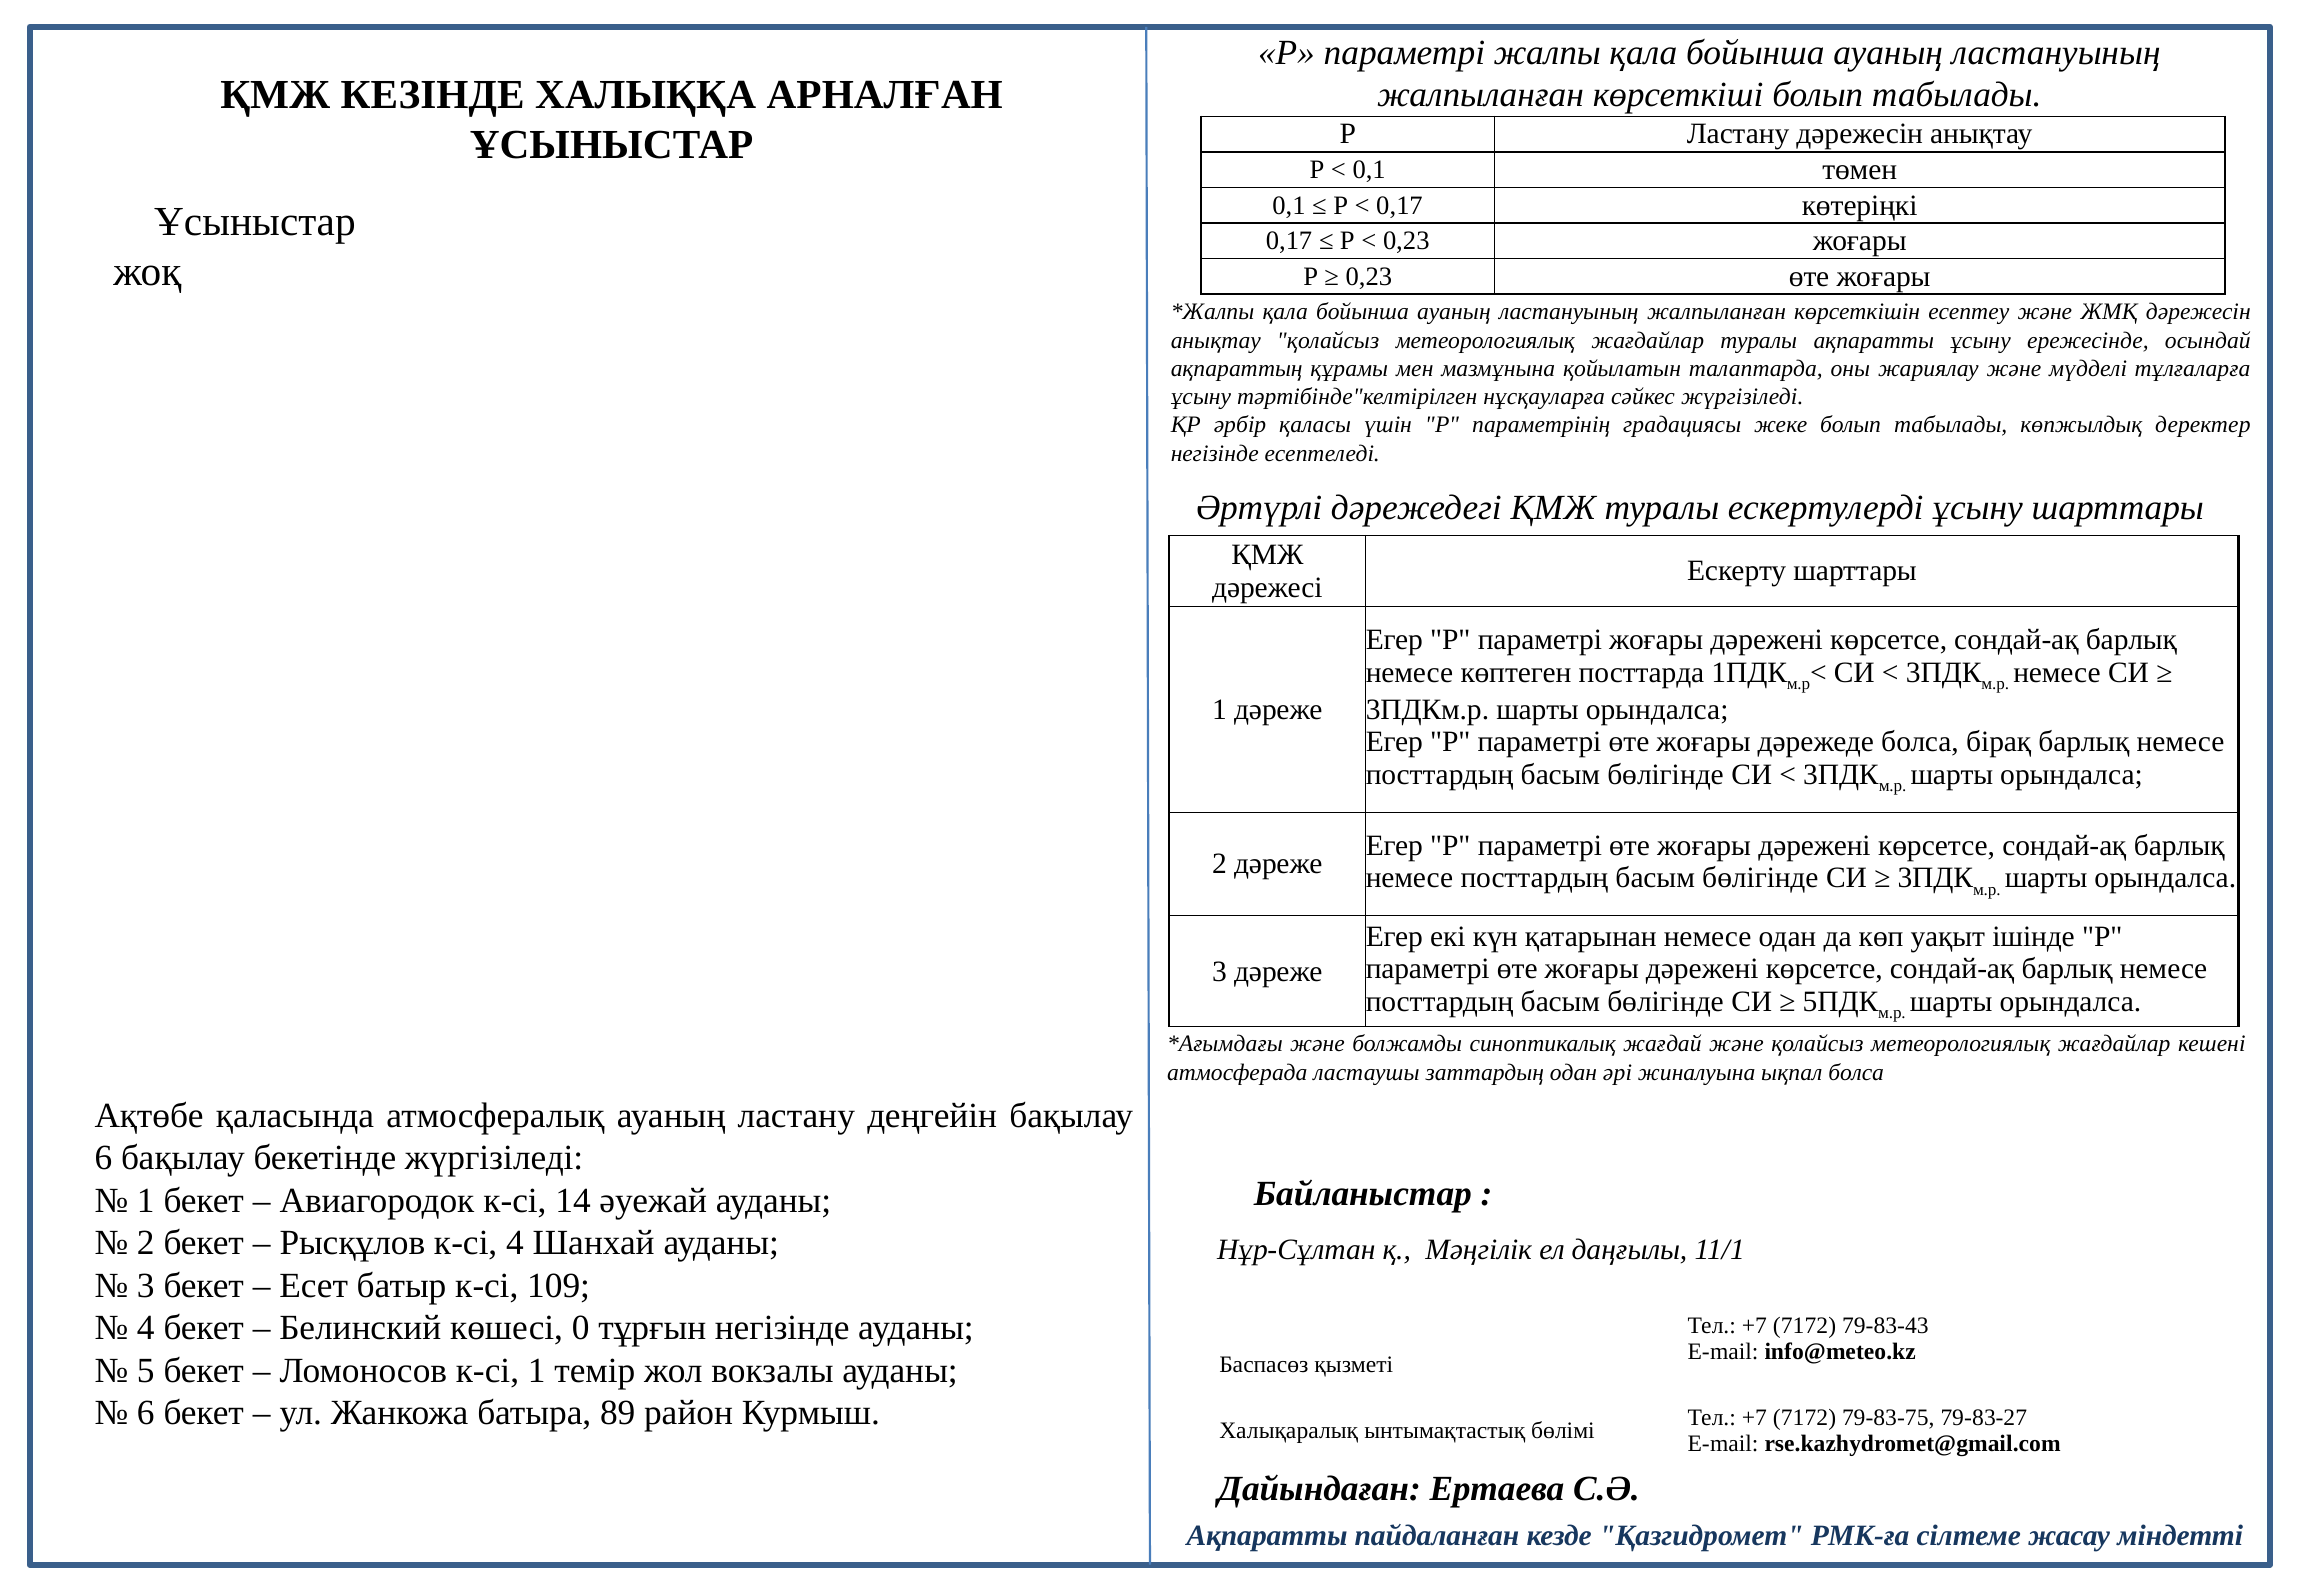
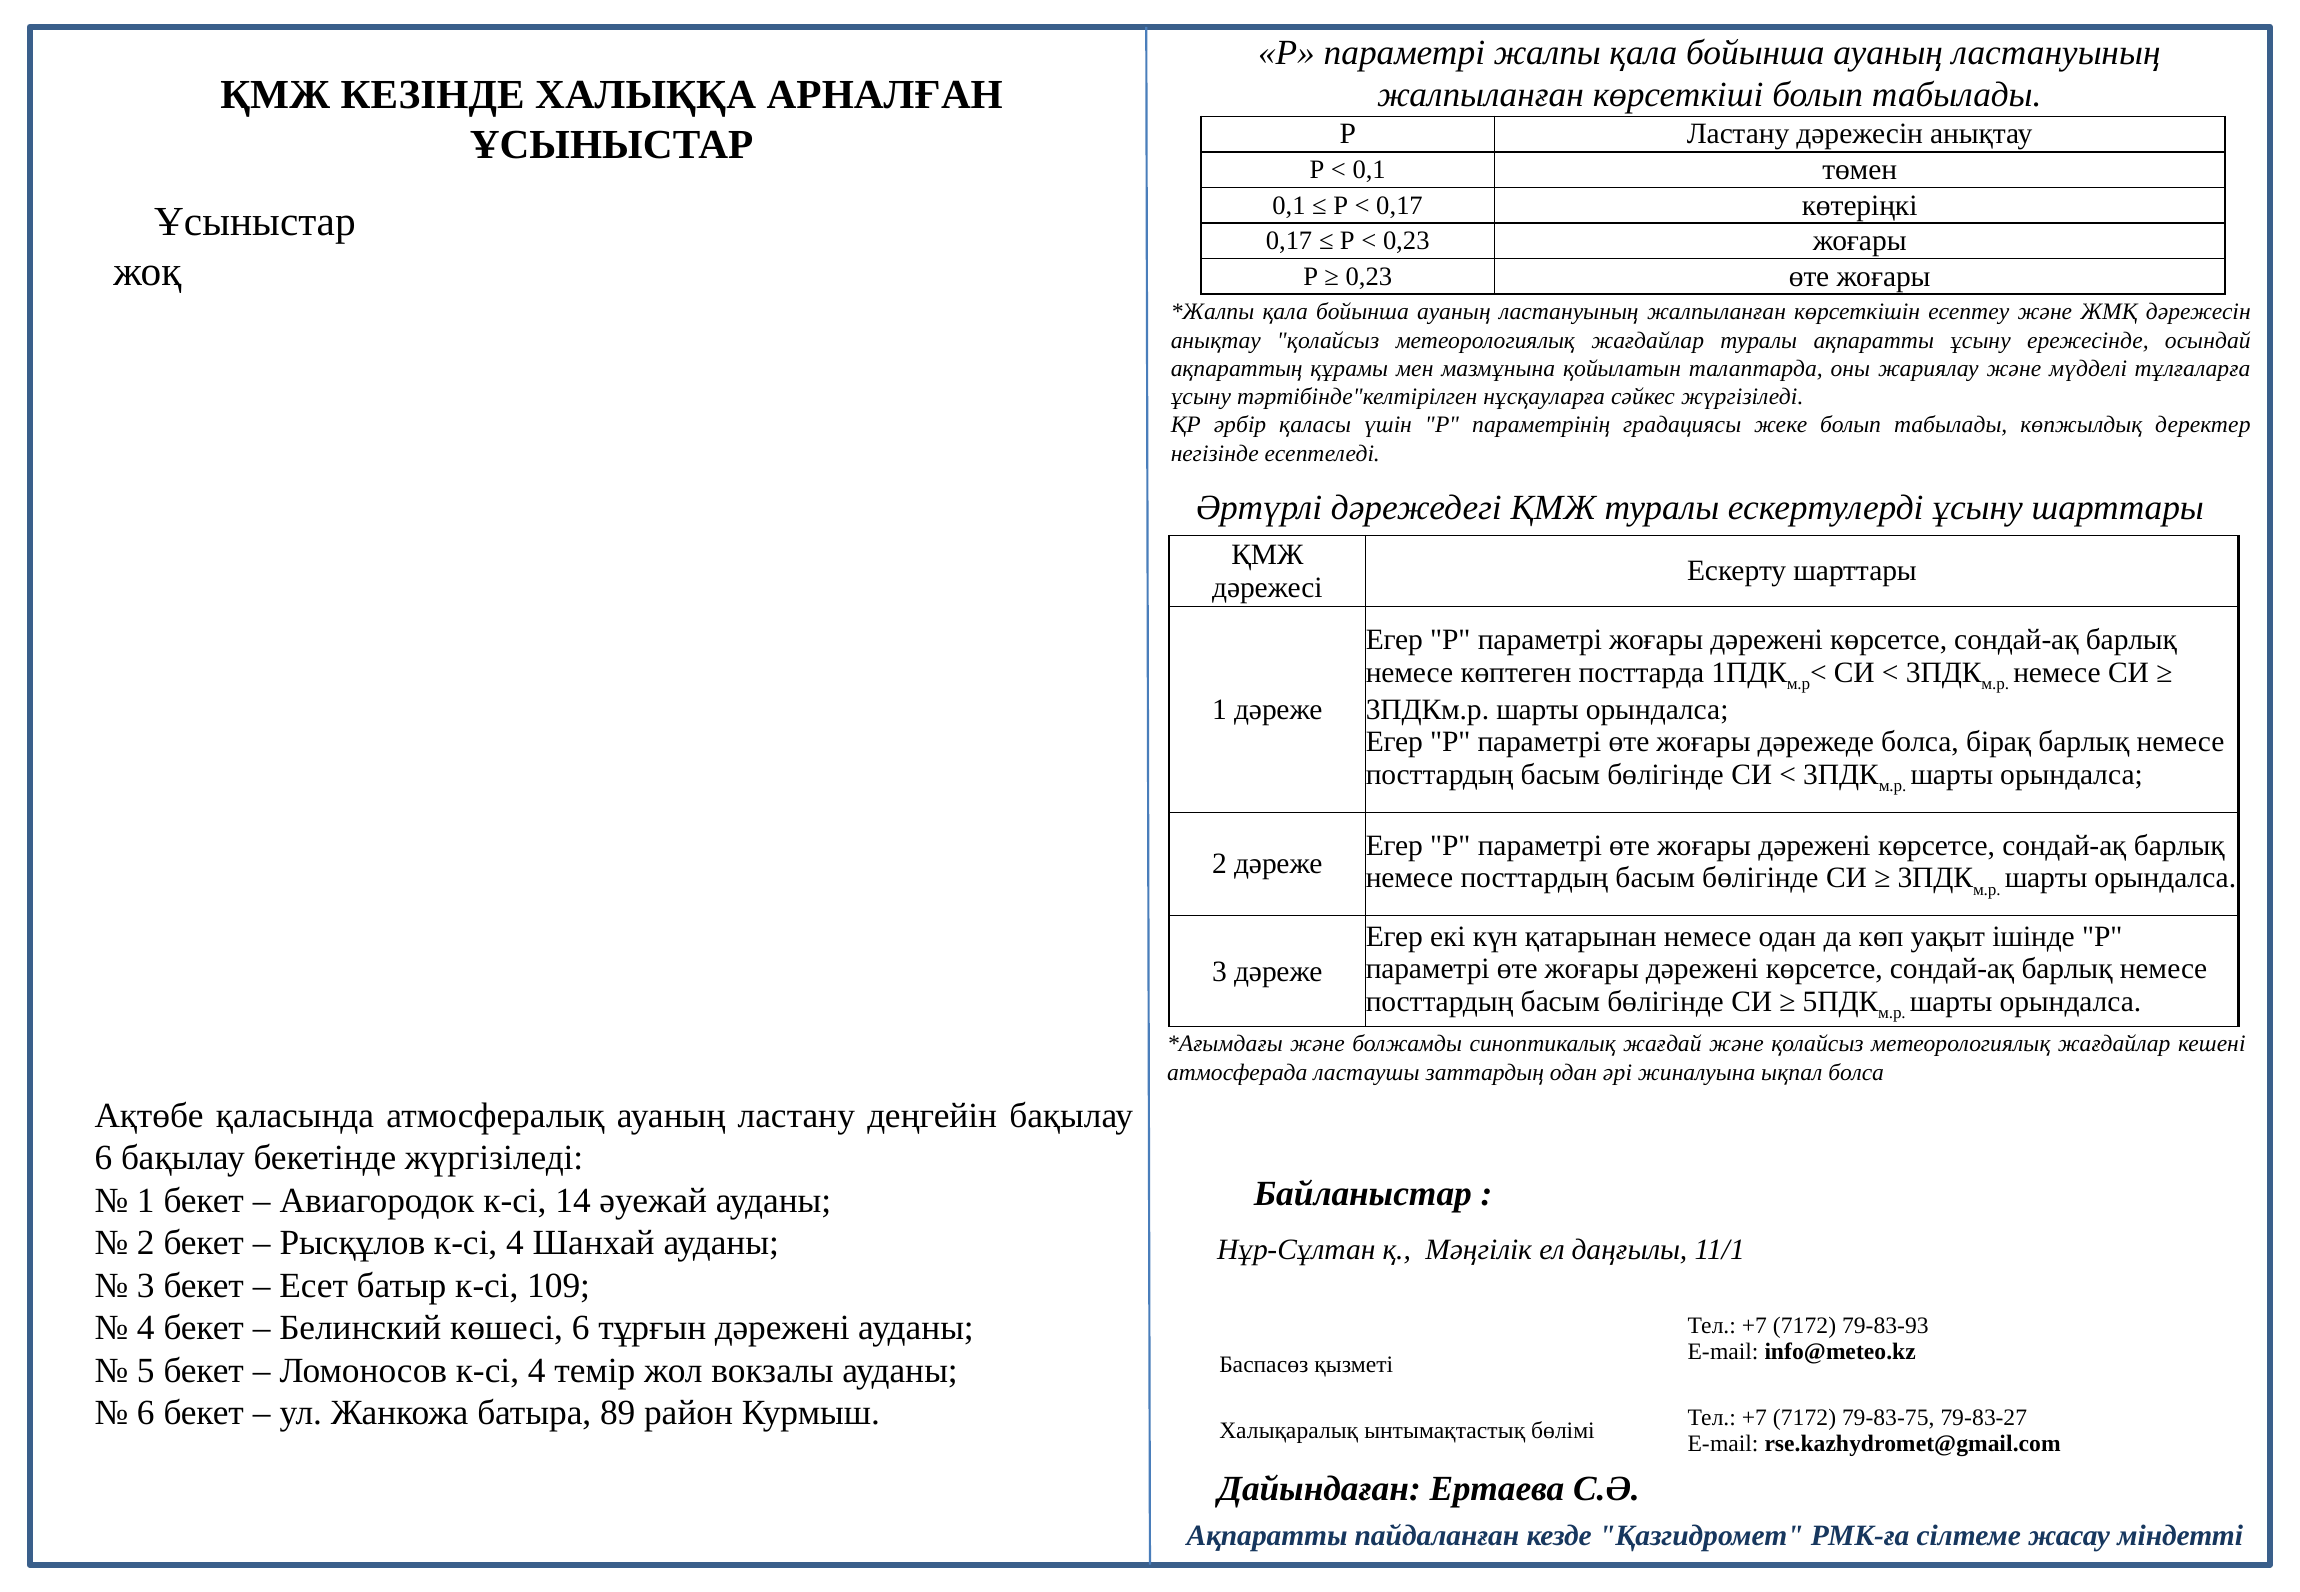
көшесі 0: 0 -> 6
тұрғын негізінде: негізінде -> дәрежені
79-83-43: 79-83-43 -> 79-83-93
Ломоносов к-сі 1: 1 -> 4
